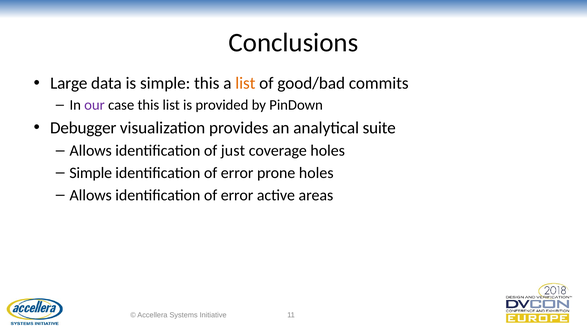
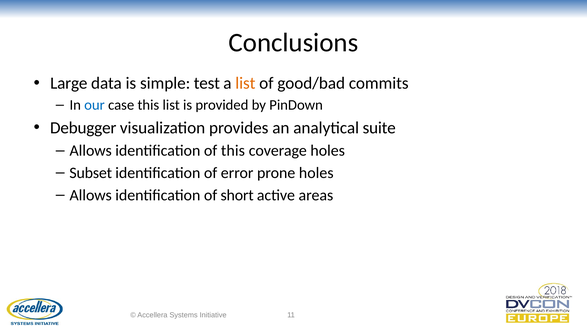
simple this: this -> test
our colour: purple -> blue
of just: just -> this
Simple at (91, 173): Simple -> Subset
Allows identification of error: error -> short
